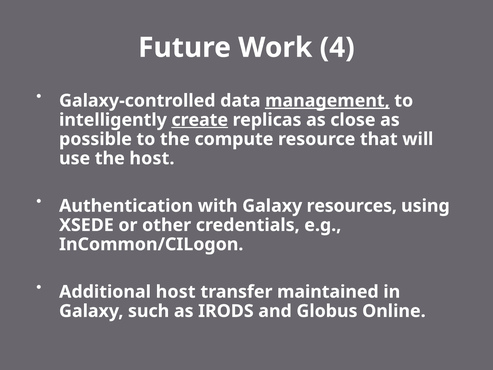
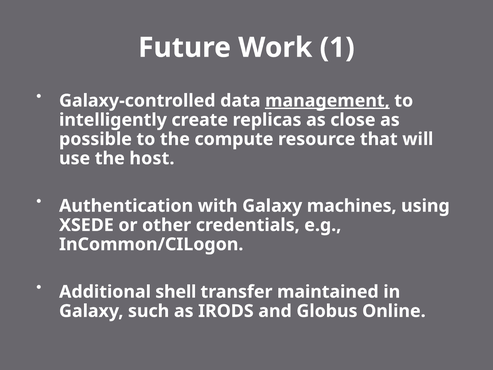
4: 4 -> 1
create underline: present -> none
resources: resources -> machines
Additional host: host -> shell
